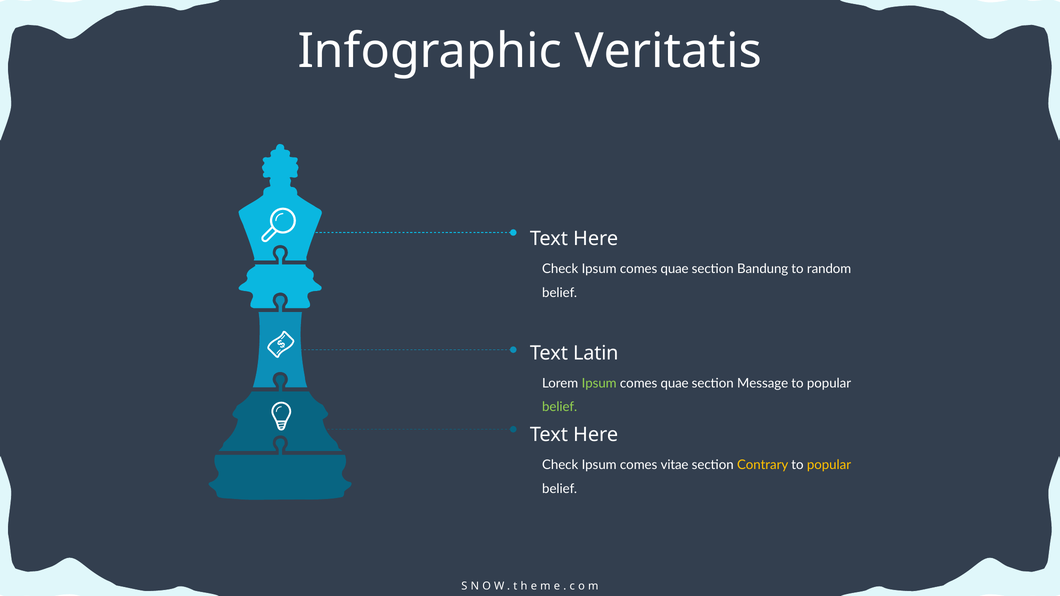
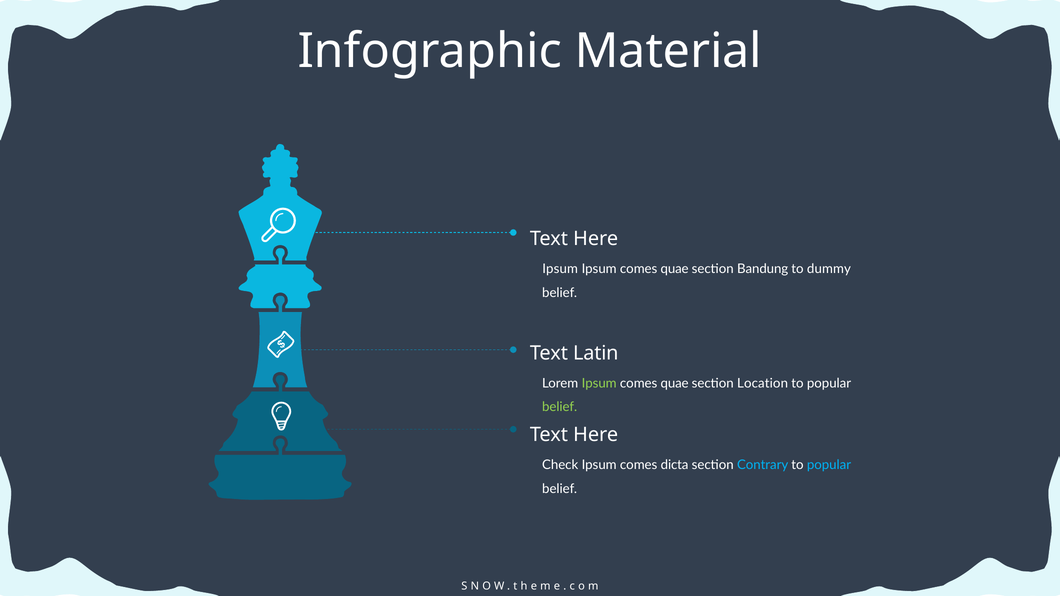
Veritatis: Veritatis -> Material
Check at (560, 269): Check -> Ipsum
random: random -> dummy
Message: Message -> Location
vitae: vitae -> dicta
Contrary colour: yellow -> light blue
popular at (829, 465) colour: yellow -> light blue
